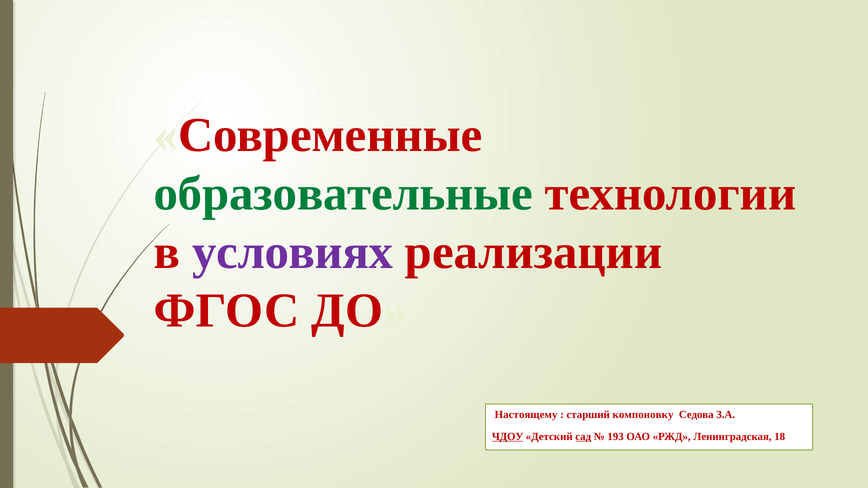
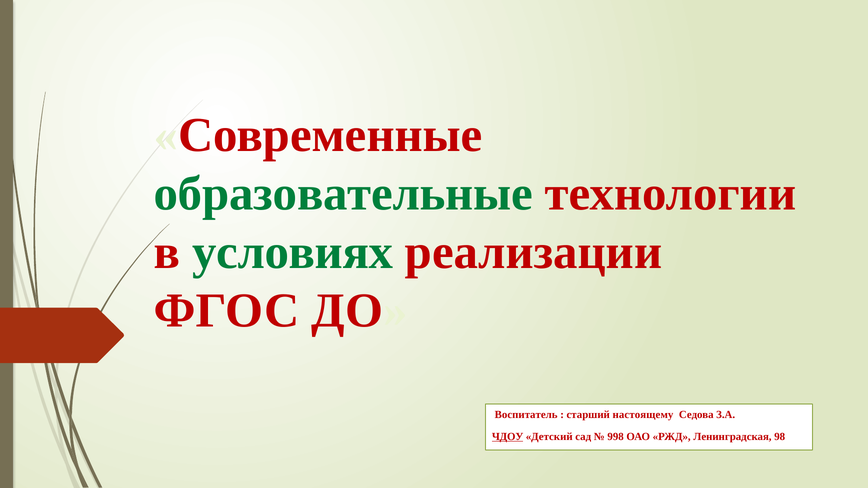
условиях colour: purple -> green
Настоящему: Настоящему -> Воспитатель
компоновку: компоновку -> настоящему
сад underline: present -> none
193: 193 -> 998
18: 18 -> 98
